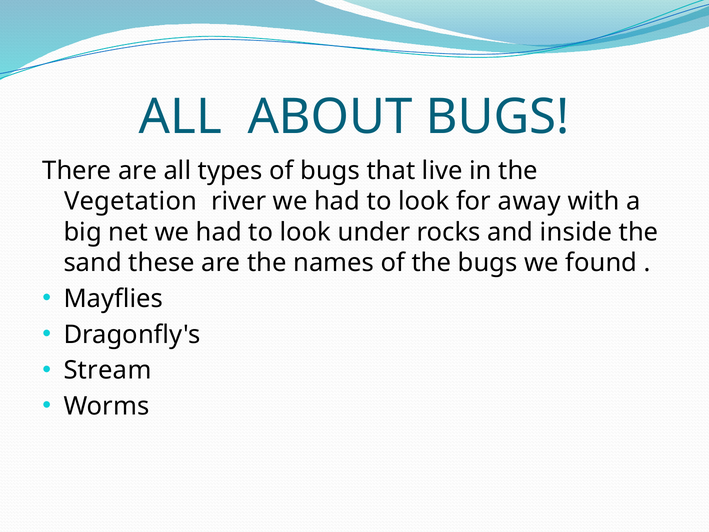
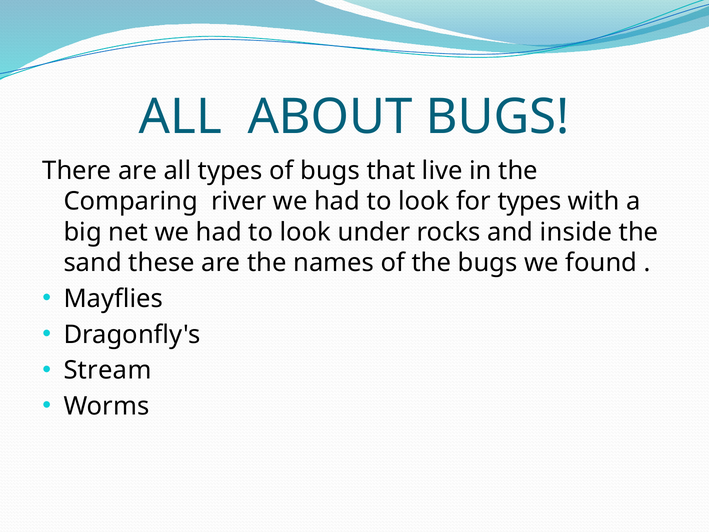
Vegetation: Vegetation -> Comparing
for away: away -> types
